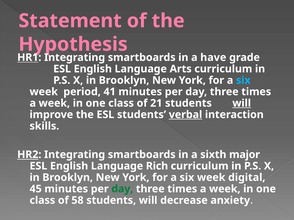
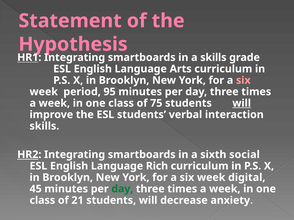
a have: have -> skills
six at (243, 80) colour: light blue -> pink
41: 41 -> 95
21: 21 -> 75
verbal underline: present -> none
major: major -> social
58: 58 -> 21
